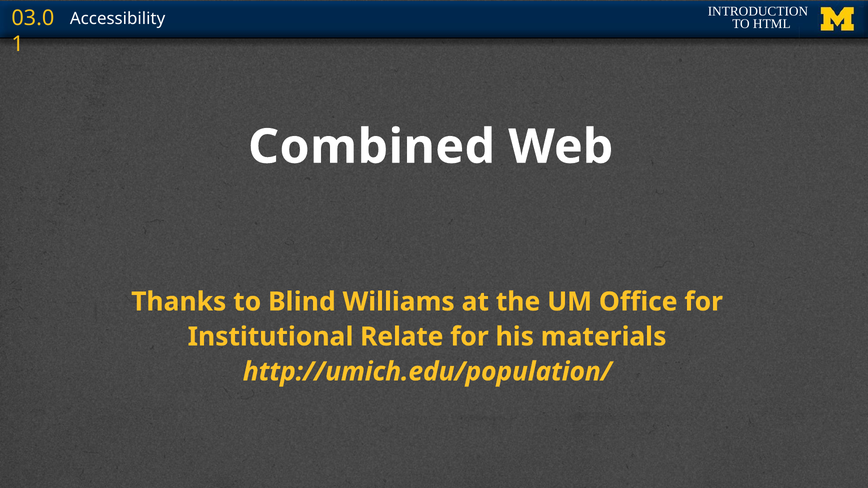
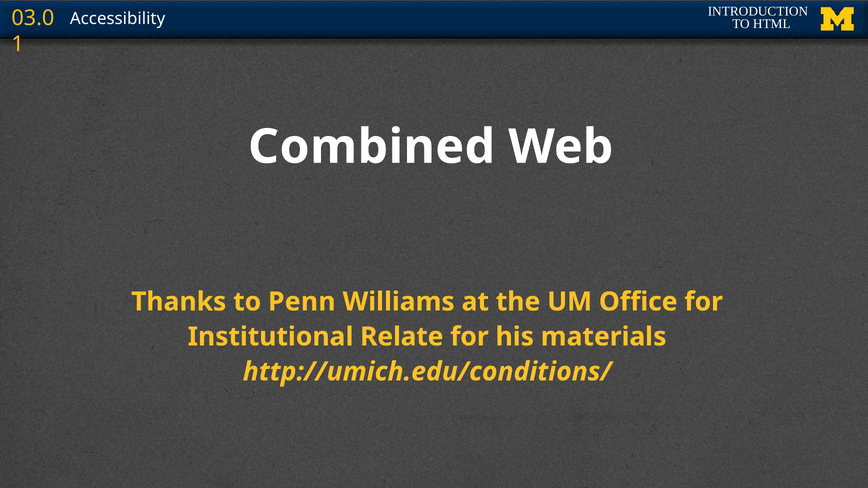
Blind: Blind -> Penn
http://umich.edu/population/: http://umich.edu/population/ -> http://umich.edu/conditions/
